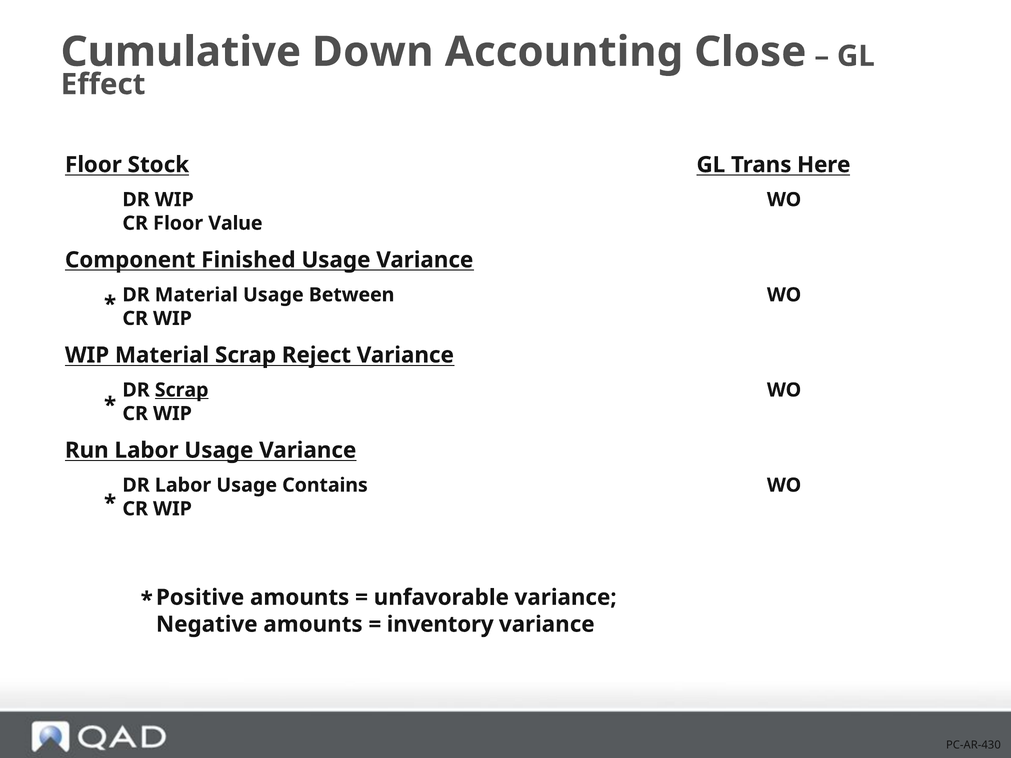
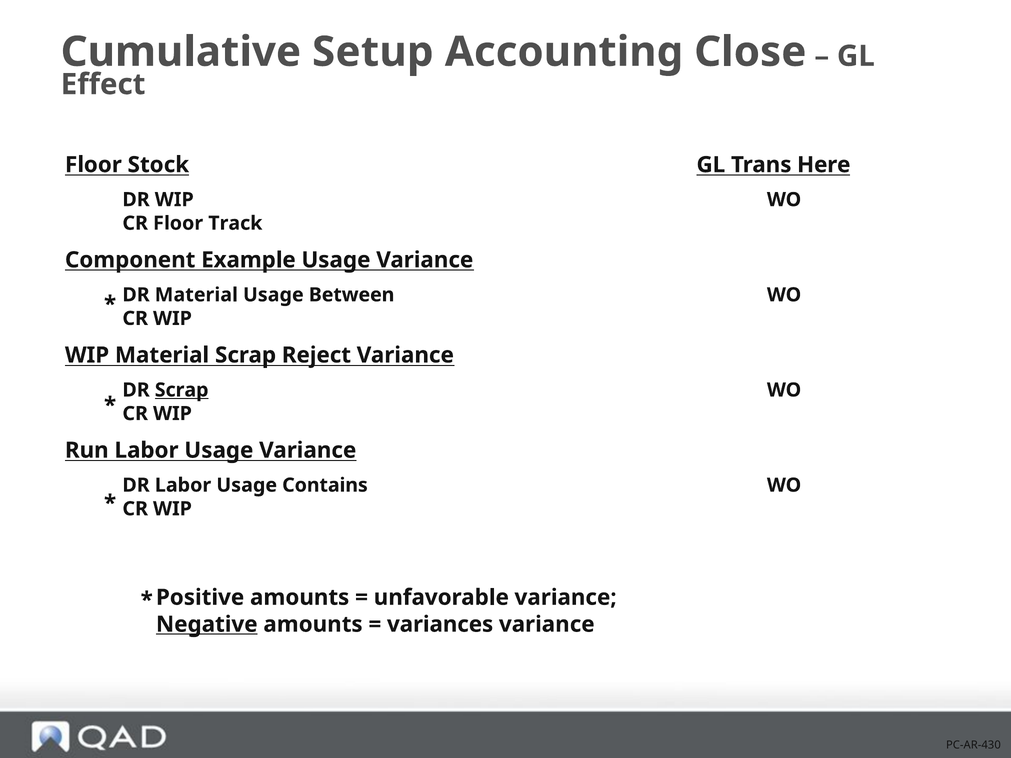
Down: Down -> Setup
Value: Value -> Track
Finished: Finished -> Example
Negative underline: none -> present
inventory: inventory -> variances
